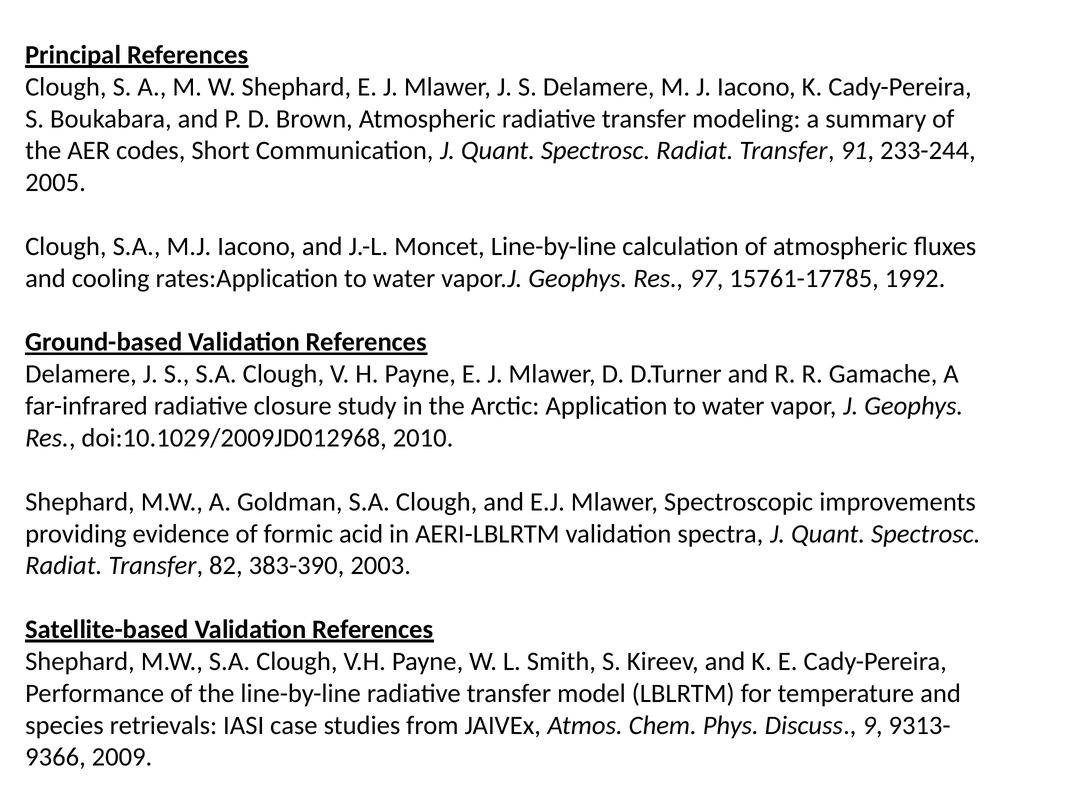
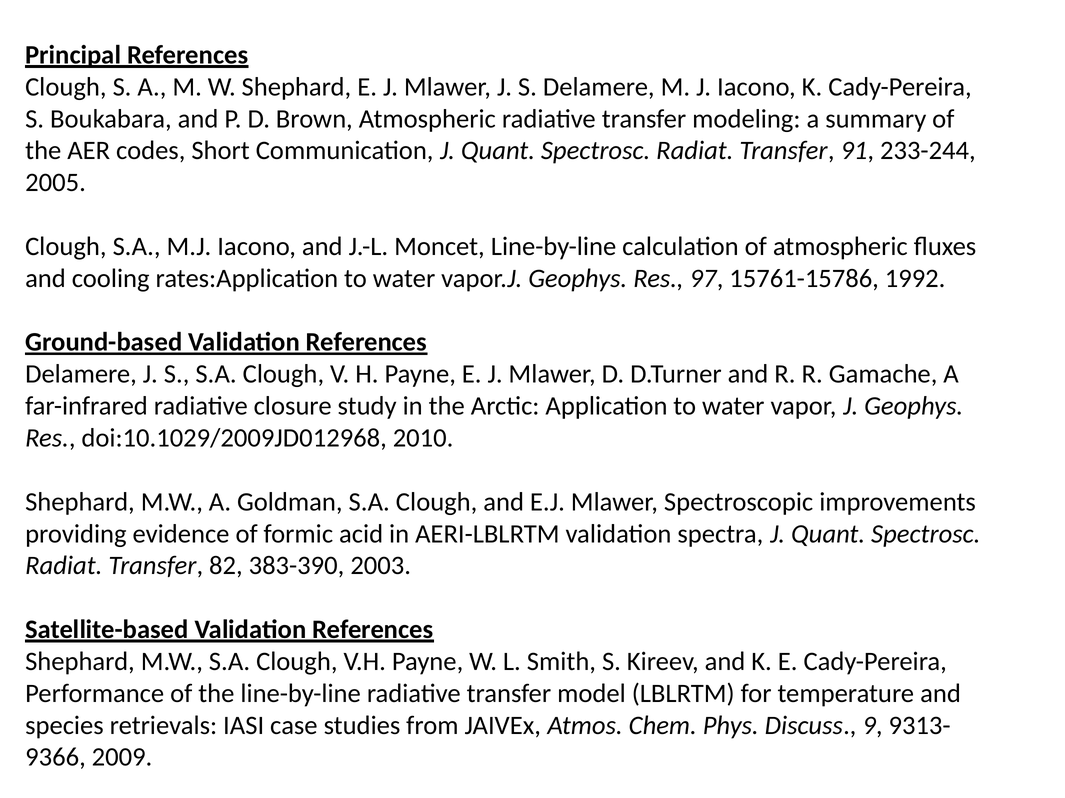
15761-17785: 15761-17785 -> 15761-15786
